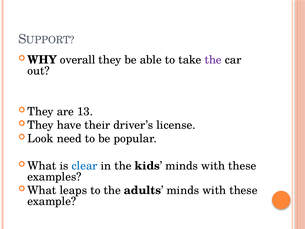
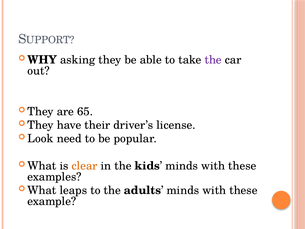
overall: overall -> asking
13: 13 -> 65
clear colour: blue -> orange
